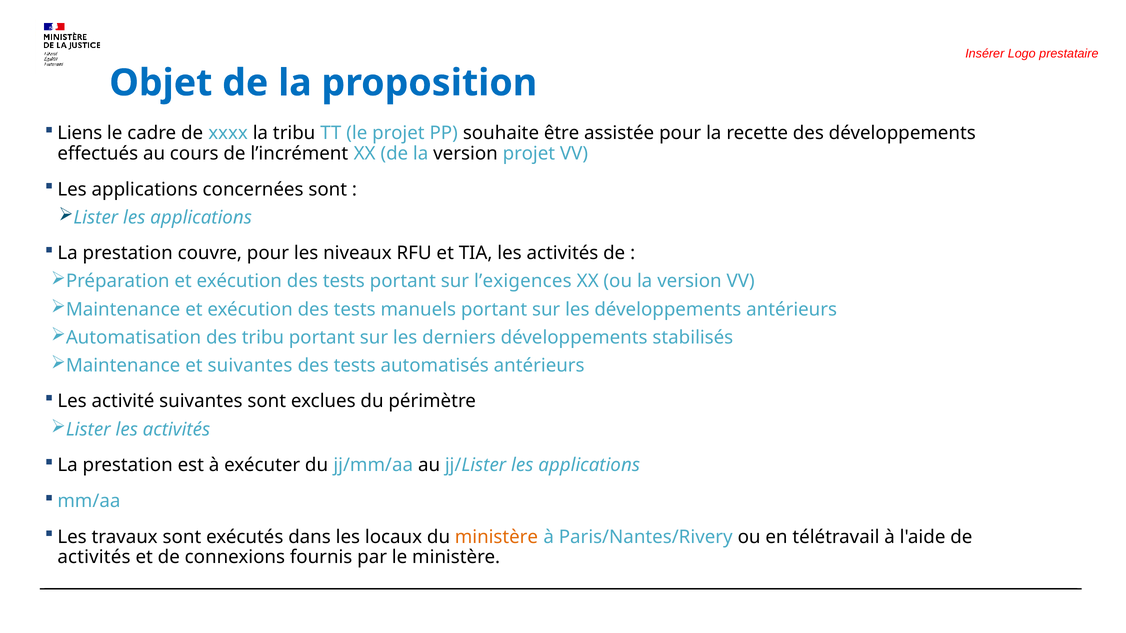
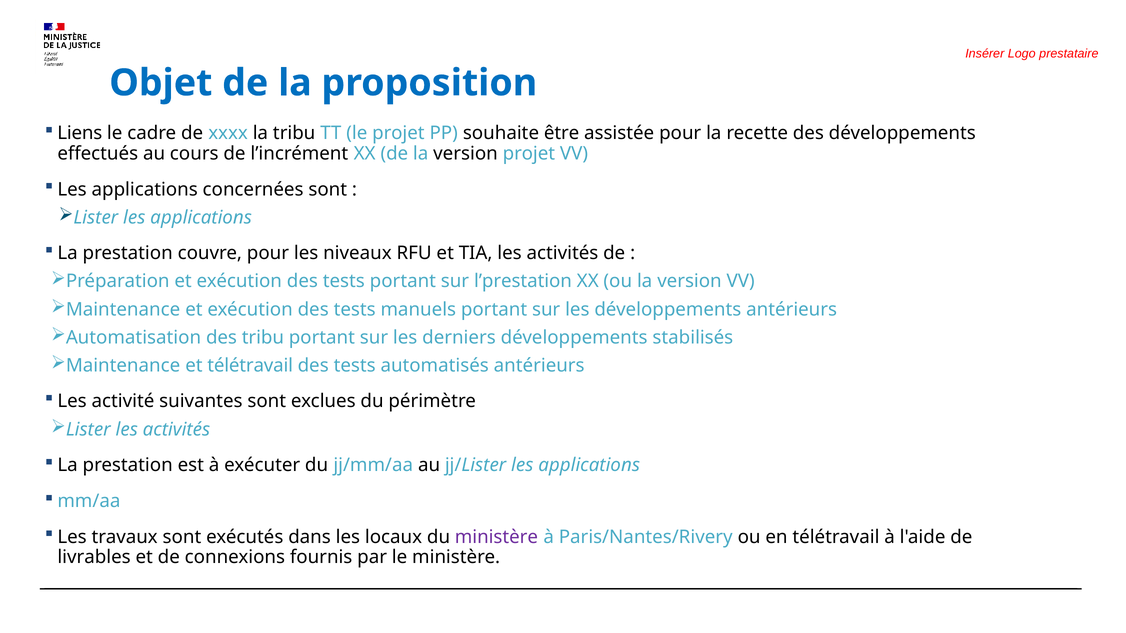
l’exigences: l’exigences -> l’prestation
et suivantes: suivantes -> télétravail
ministère at (496, 537) colour: orange -> purple
activités at (94, 558): activités -> livrables
